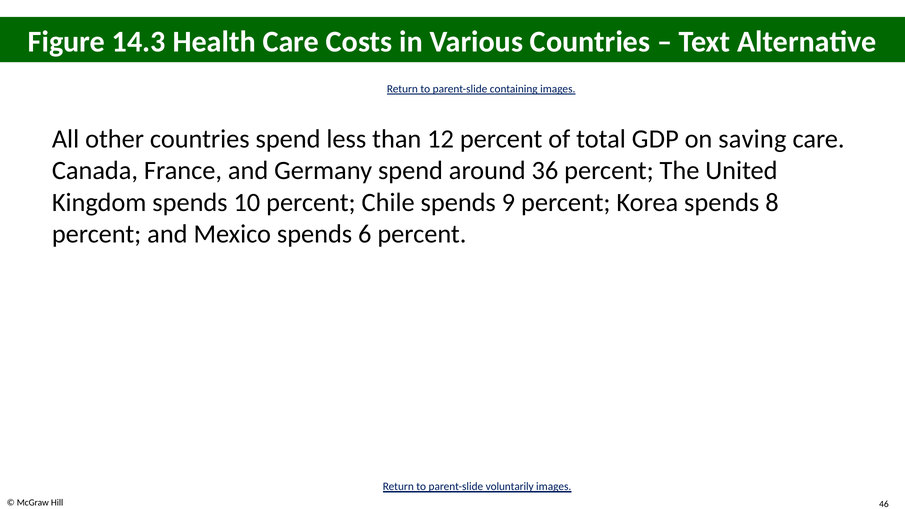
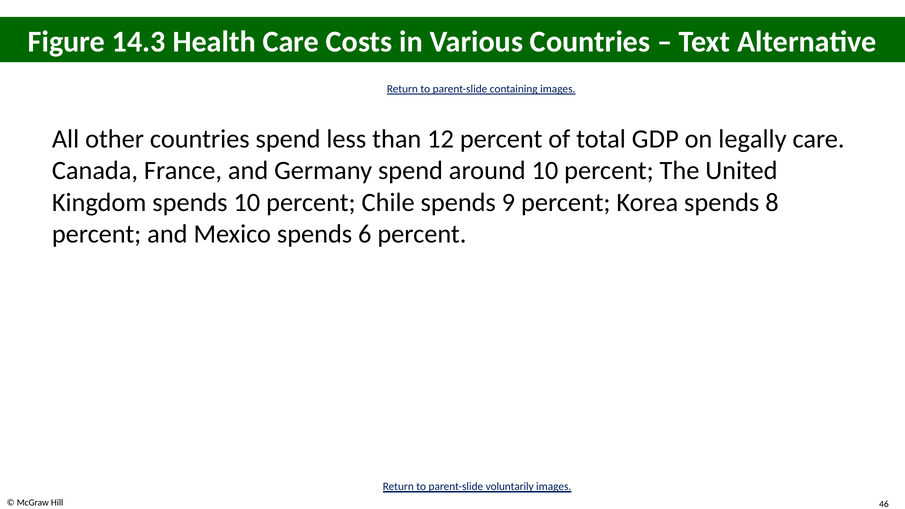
saving: saving -> legally
around 36: 36 -> 10
